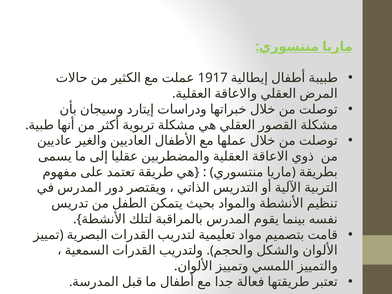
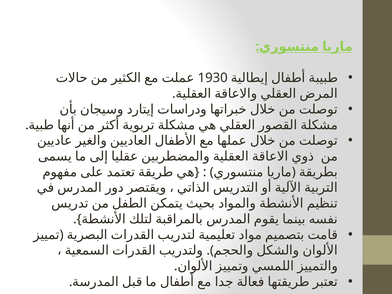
1917: 1917 -> 1930
